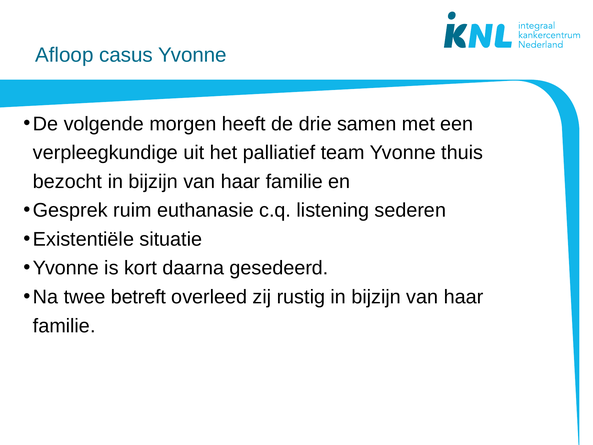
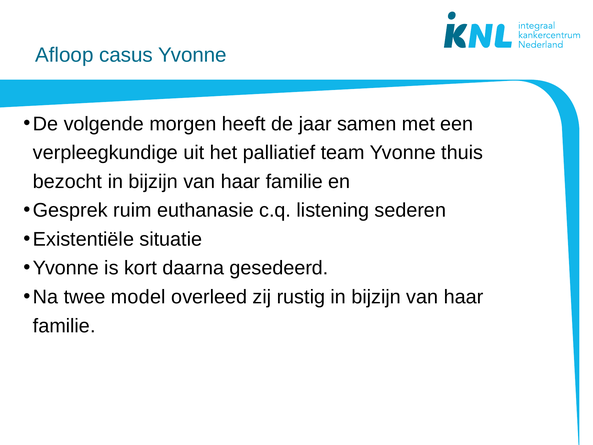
drie: drie -> jaar
betreft: betreft -> model
